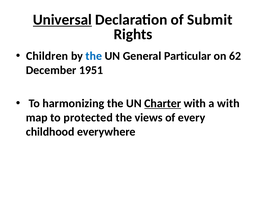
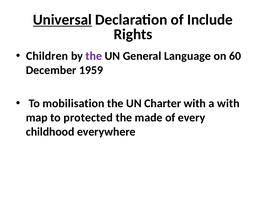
Submit: Submit -> Include
the at (94, 56) colour: blue -> purple
Particular: Particular -> Language
62: 62 -> 60
1951: 1951 -> 1959
harmonizing: harmonizing -> mobilisation
Charter underline: present -> none
views: views -> made
